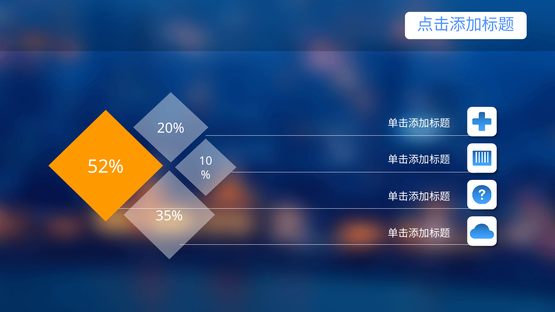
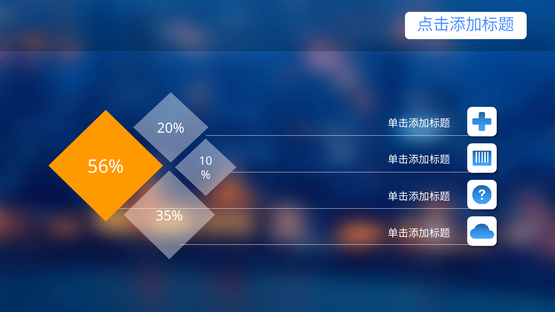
52%: 52% -> 56%
